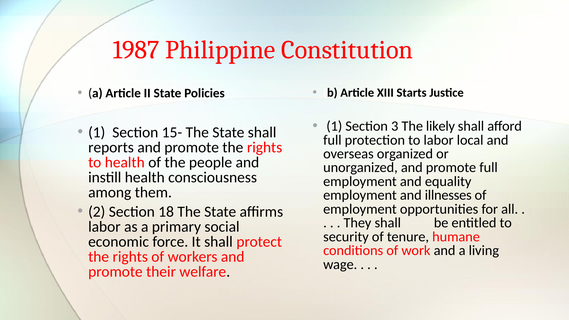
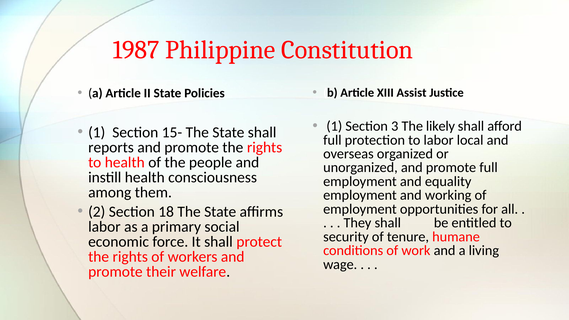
Starts: Starts -> Assist
illnesses: illnesses -> working
